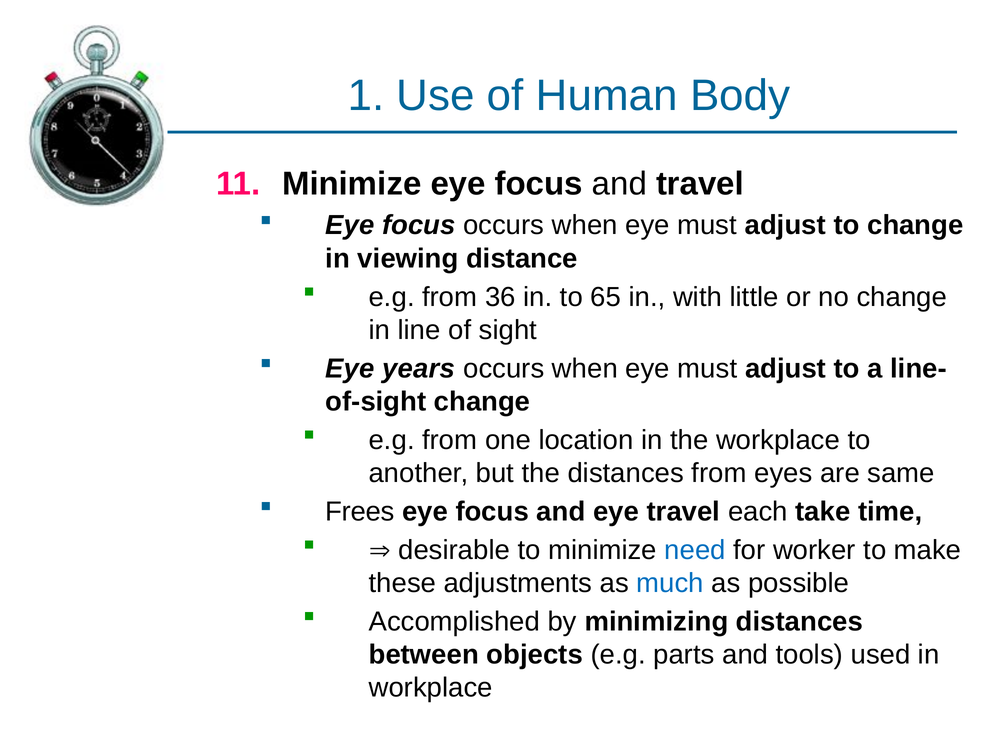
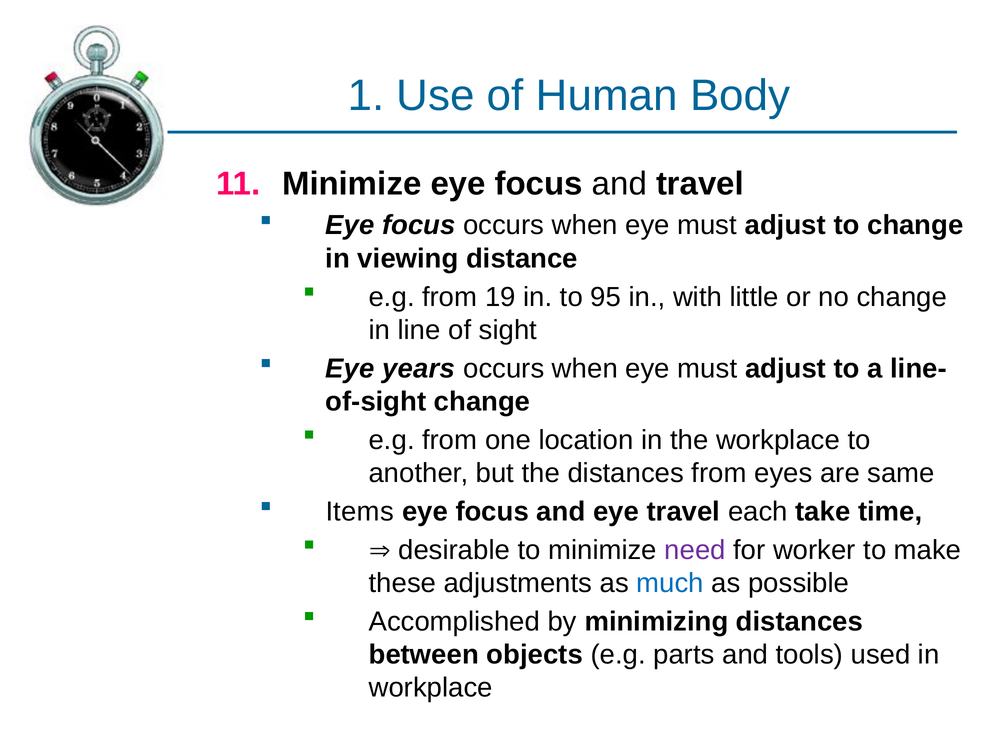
36: 36 -> 19
65: 65 -> 95
Frees: Frees -> Items
need colour: blue -> purple
